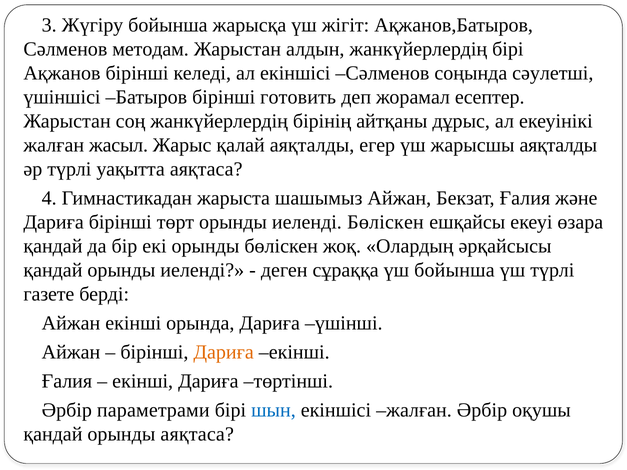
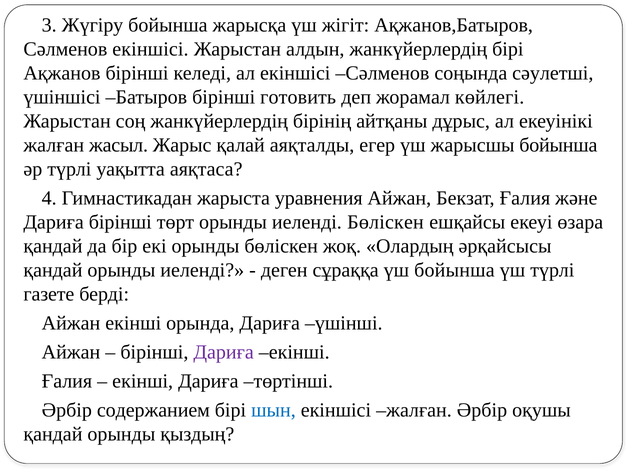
Сәлменов методам: методам -> екіншісі
есептер: есептер -> көйлегі
жарысшы аяқталды: аяқталды -> бойынша
шашымыз: шашымыз -> уравнения
Дариға at (224, 352) colour: orange -> purple
параметрами: параметрами -> содержанием
орынды аяқтаса: аяқтаса -> қыздың
